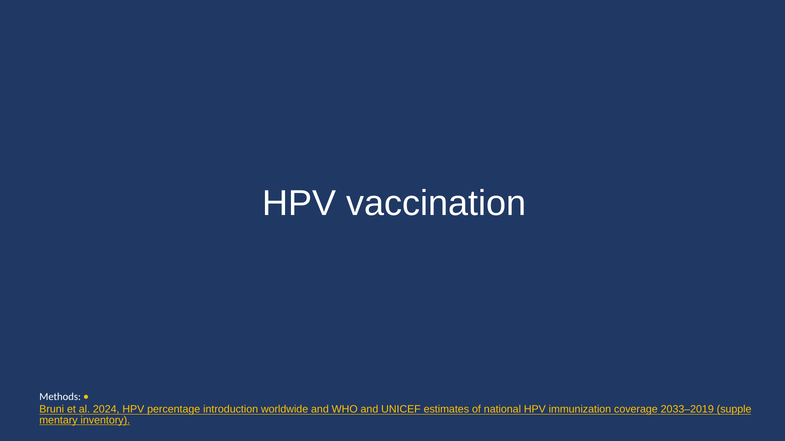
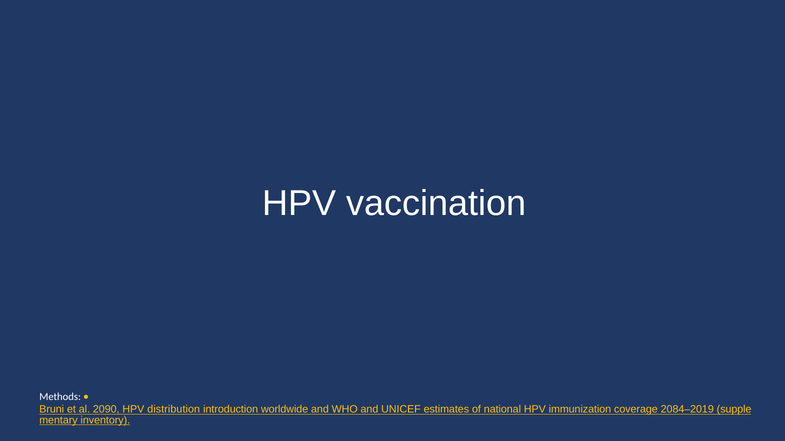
2024: 2024 -> 2090
percentage: percentage -> distribution
2033–2019: 2033–2019 -> 2084–2019
